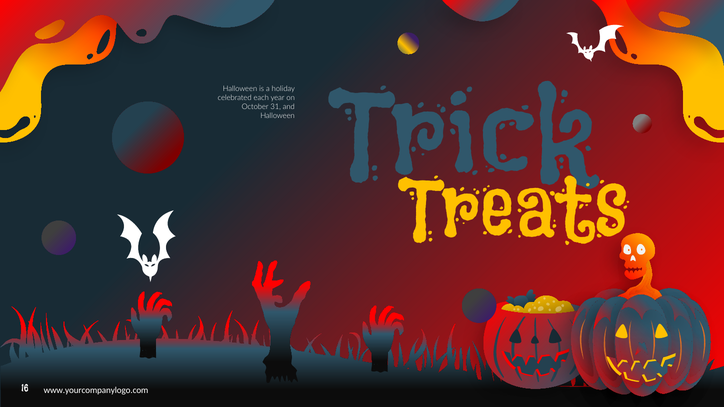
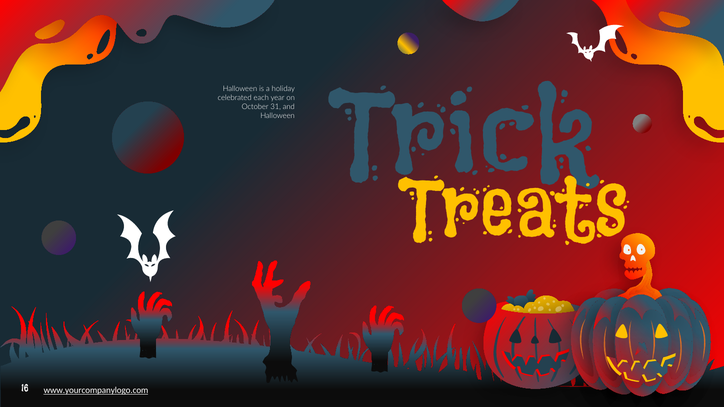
www.yourcompanylogo.com underline: none -> present
